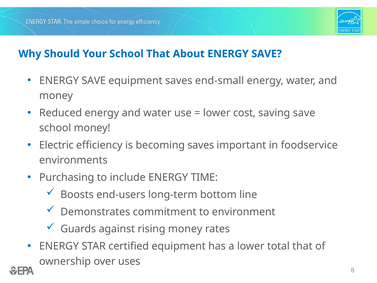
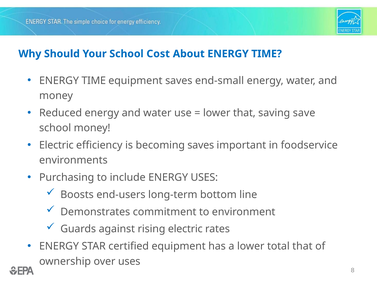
School That: That -> Cost
About ENERGY SAVE: SAVE -> TIME
SAVE at (94, 81): SAVE -> TIME
lower cost: cost -> that
ENERGY TIME: TIME -> USES
rising money: money -> electric
